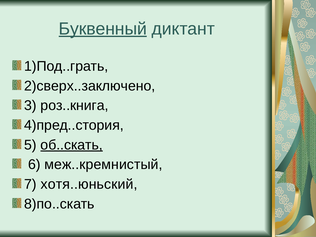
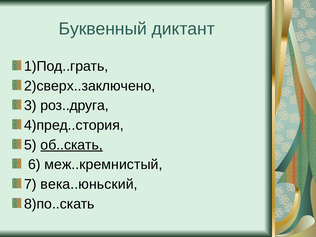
Буквенный underline: present -> none
роз..книга: роз..книга -> роз..друга
хотя..юньский: хотя..юньский -> века..юньский
